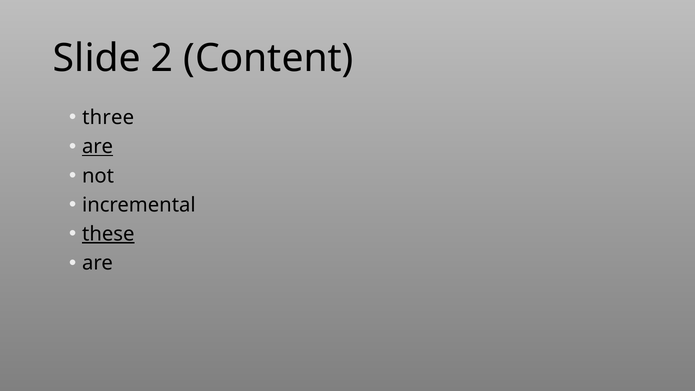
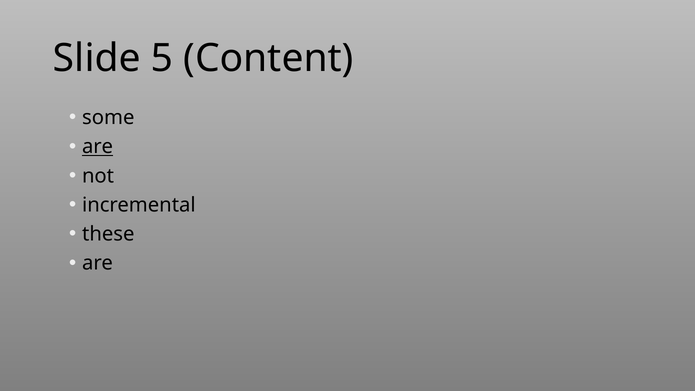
2: 2 -> 5
three: three -> some
these underline: present -> none
